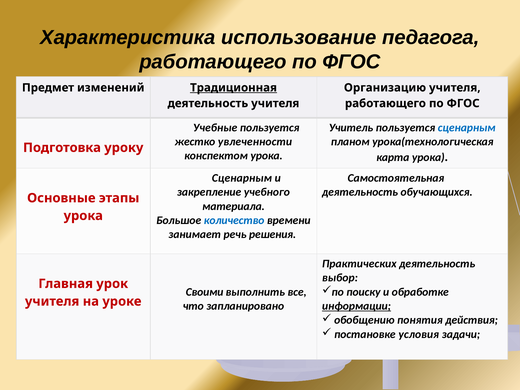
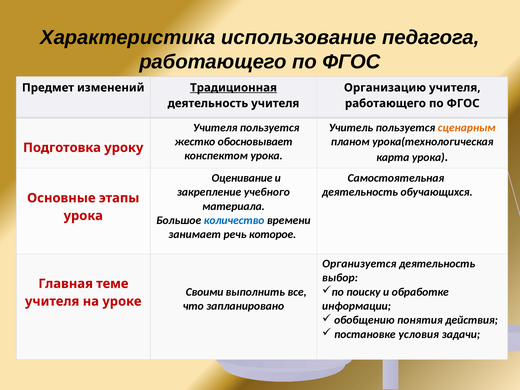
Учебные at (215, 128): Учебные -> Учителя
сценарным at (467, 128) colour: blue -> orange
увлеченности: увлеченности -> обосновывает
Сценарным at (242, 178): Сценарным -> Оценивание
решения: решения -> которое
Практических: Практических -> Организуется
урок: урок -> теме
информации underline: present -> none
